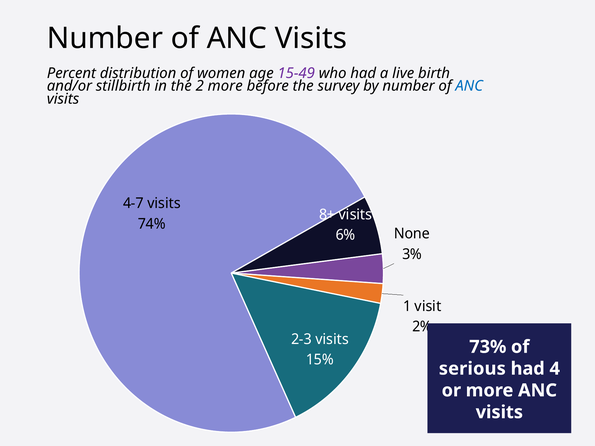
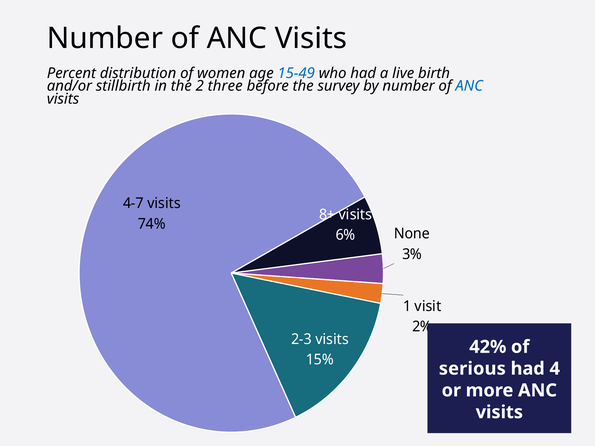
15-49 colour: purple -> blue
2 more: more -> three
73%: 73% -> 42%
